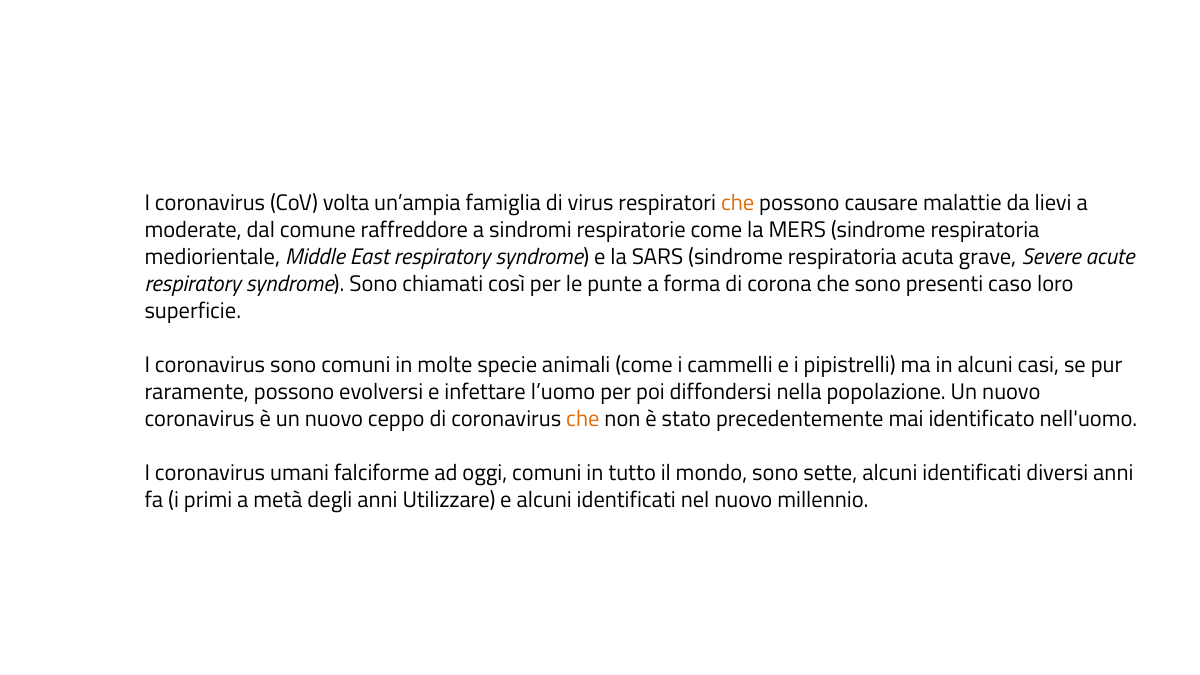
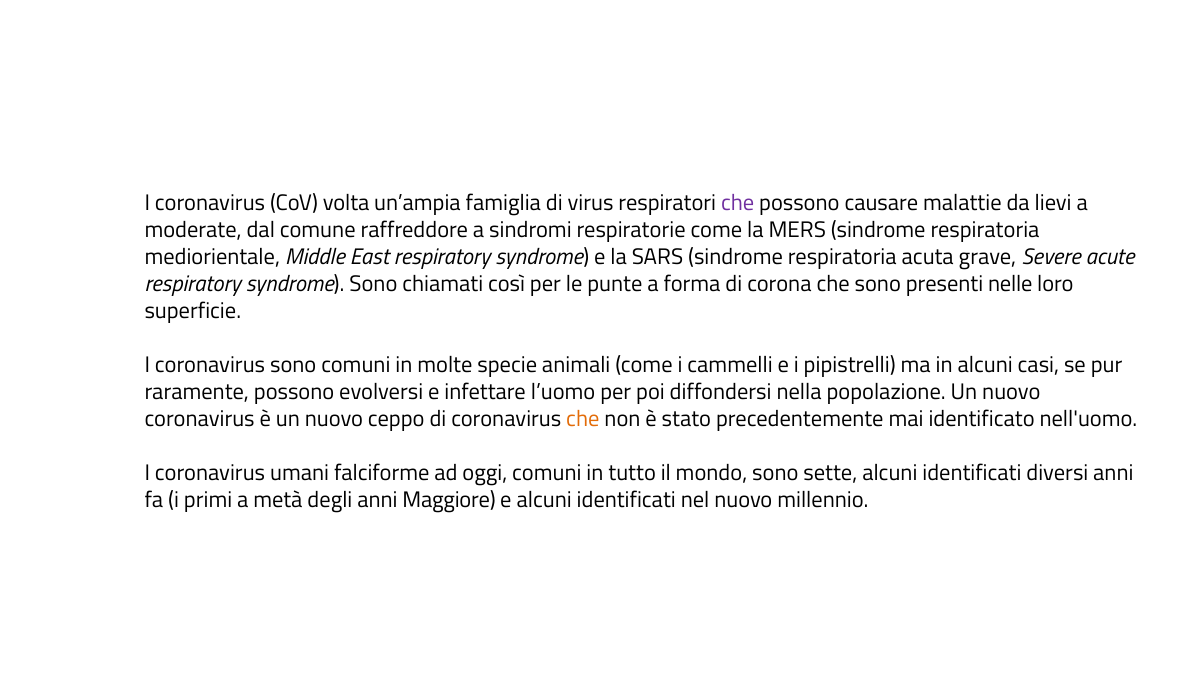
che at (738, 203) colour: orange -> purple
caso: caso -> nelle
Utilizzare: Utilizzare -> Maggiore
